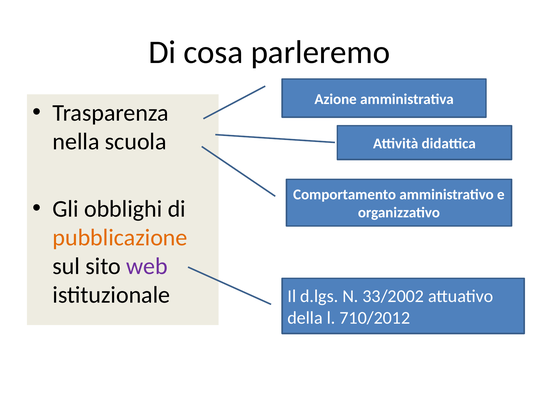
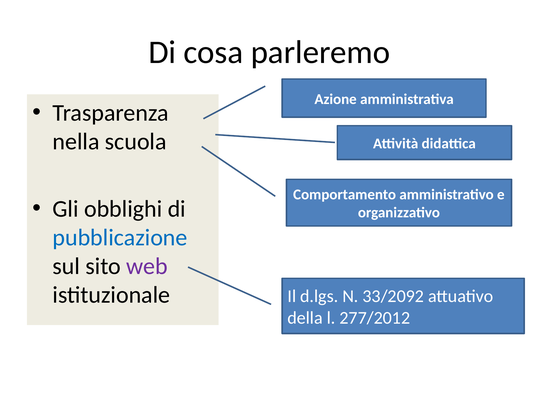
pubblicazione colour: orange -> blue
33/2002: 33/2002 -> 33/2092
710/2012: 710/2012 -> 277/2012
